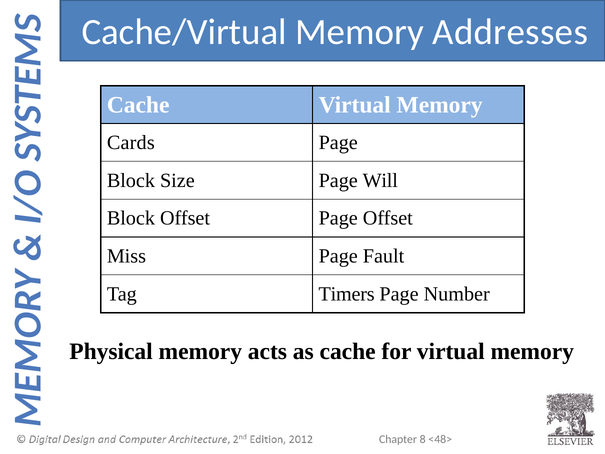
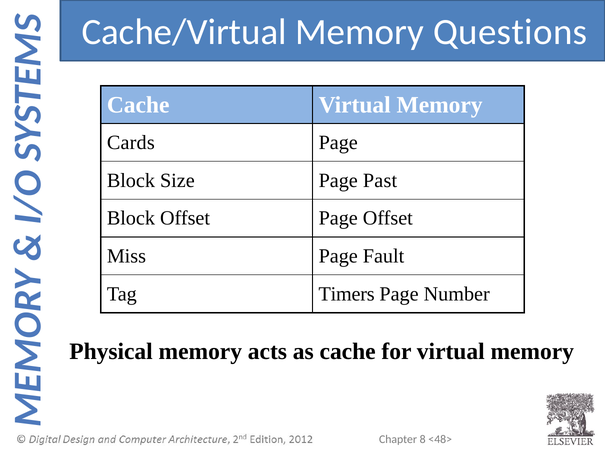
Addresses: Addresses -> Questions
Will: Will -> Past
